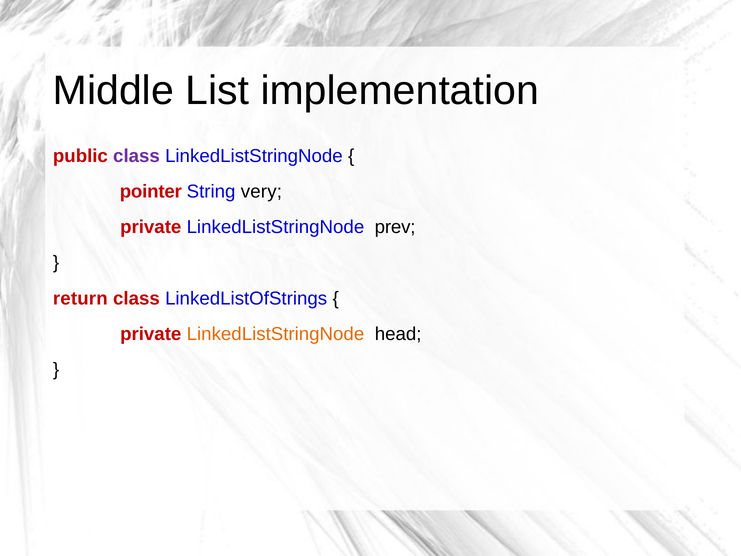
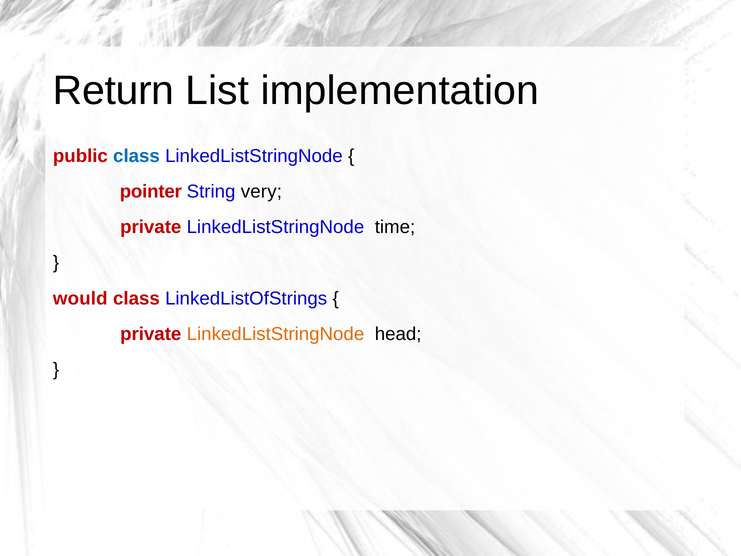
Middle: Middle -> Return
class at (136, 156) colour: purple -> blue
prev: prev -> time
return: return -> would
